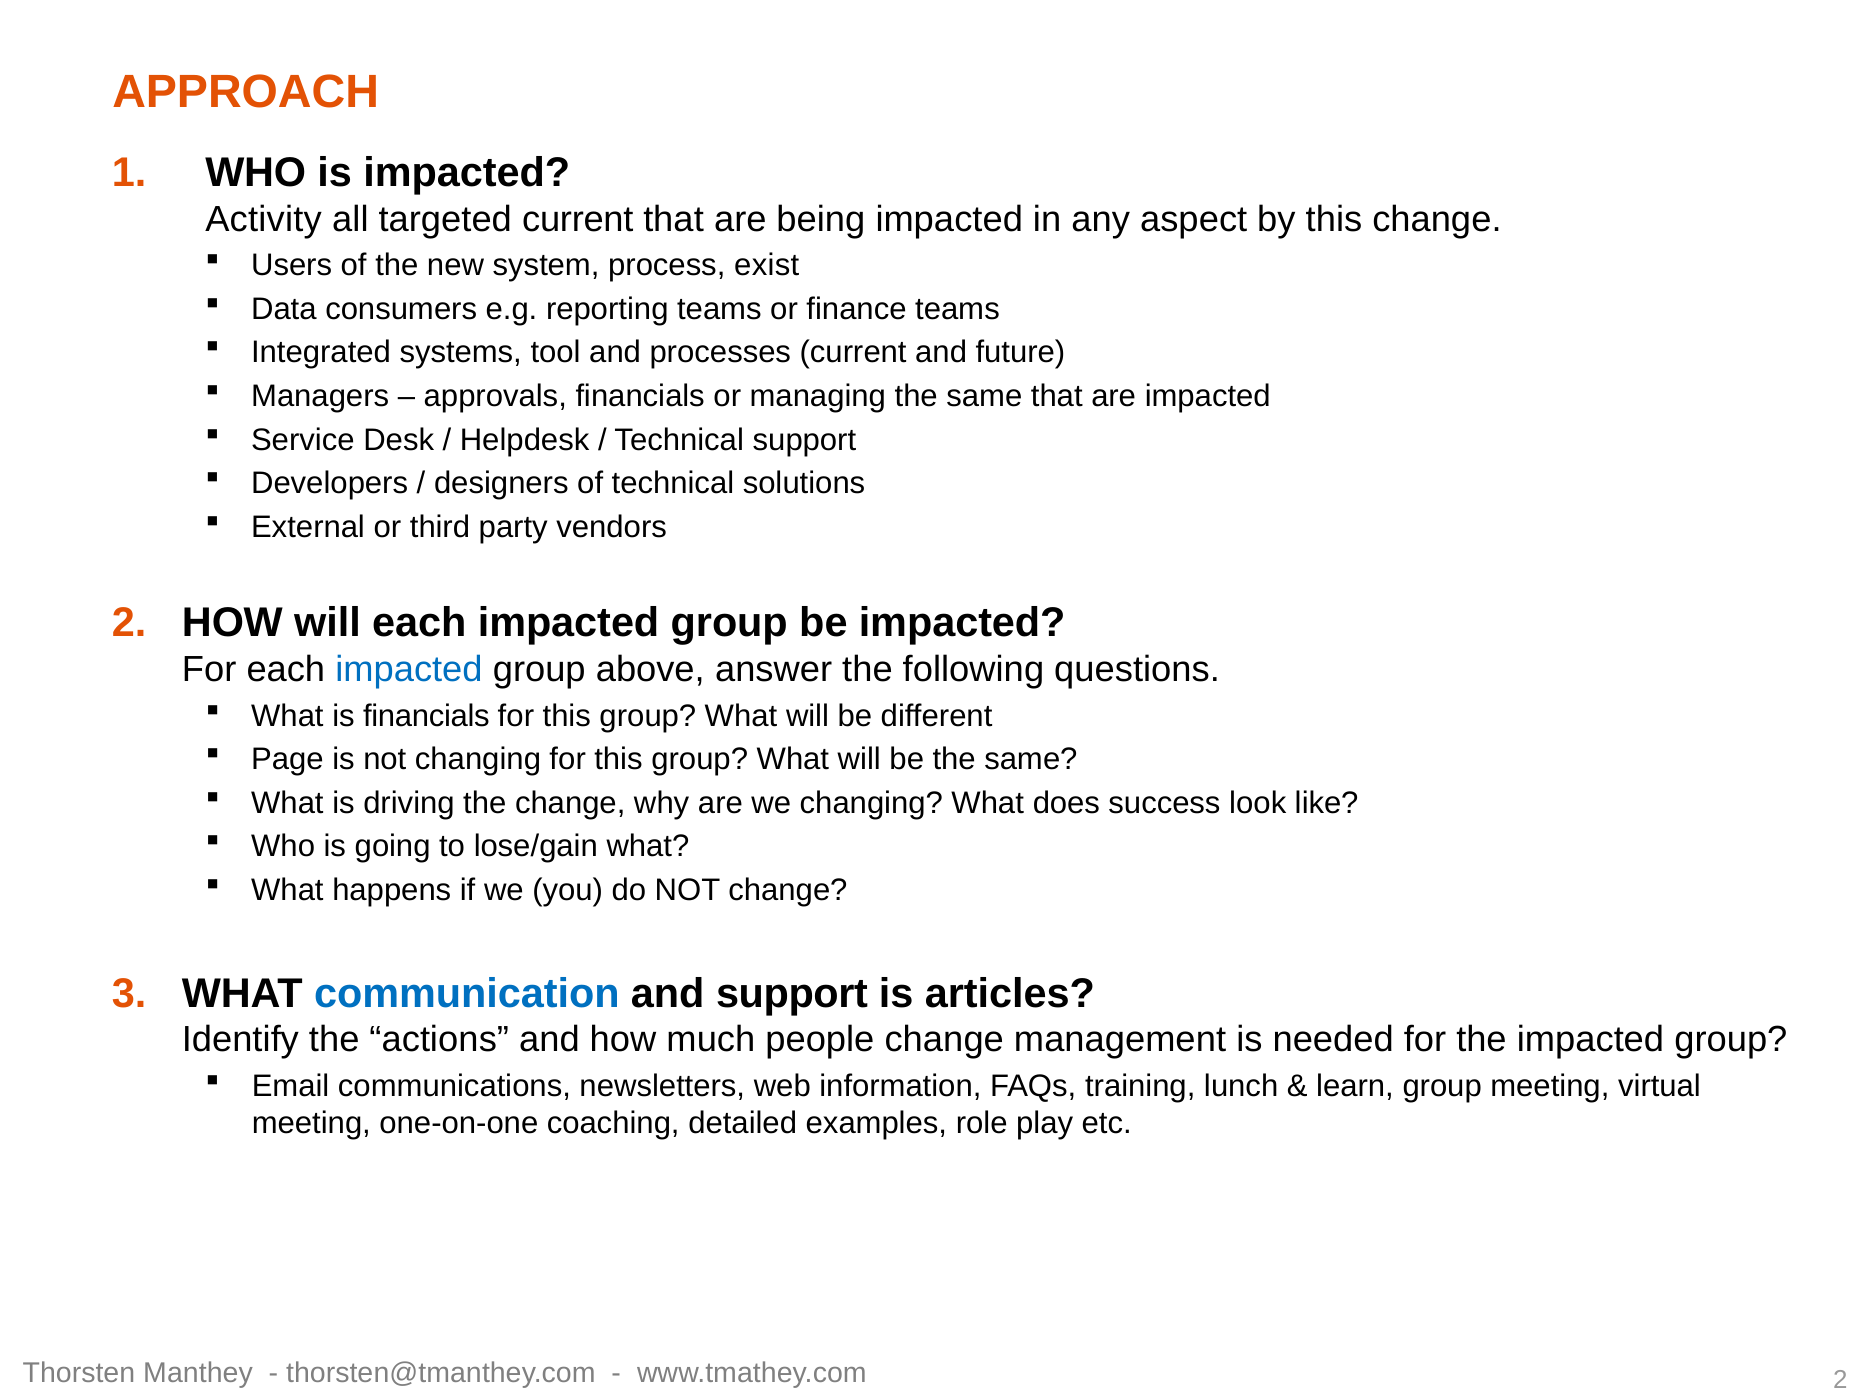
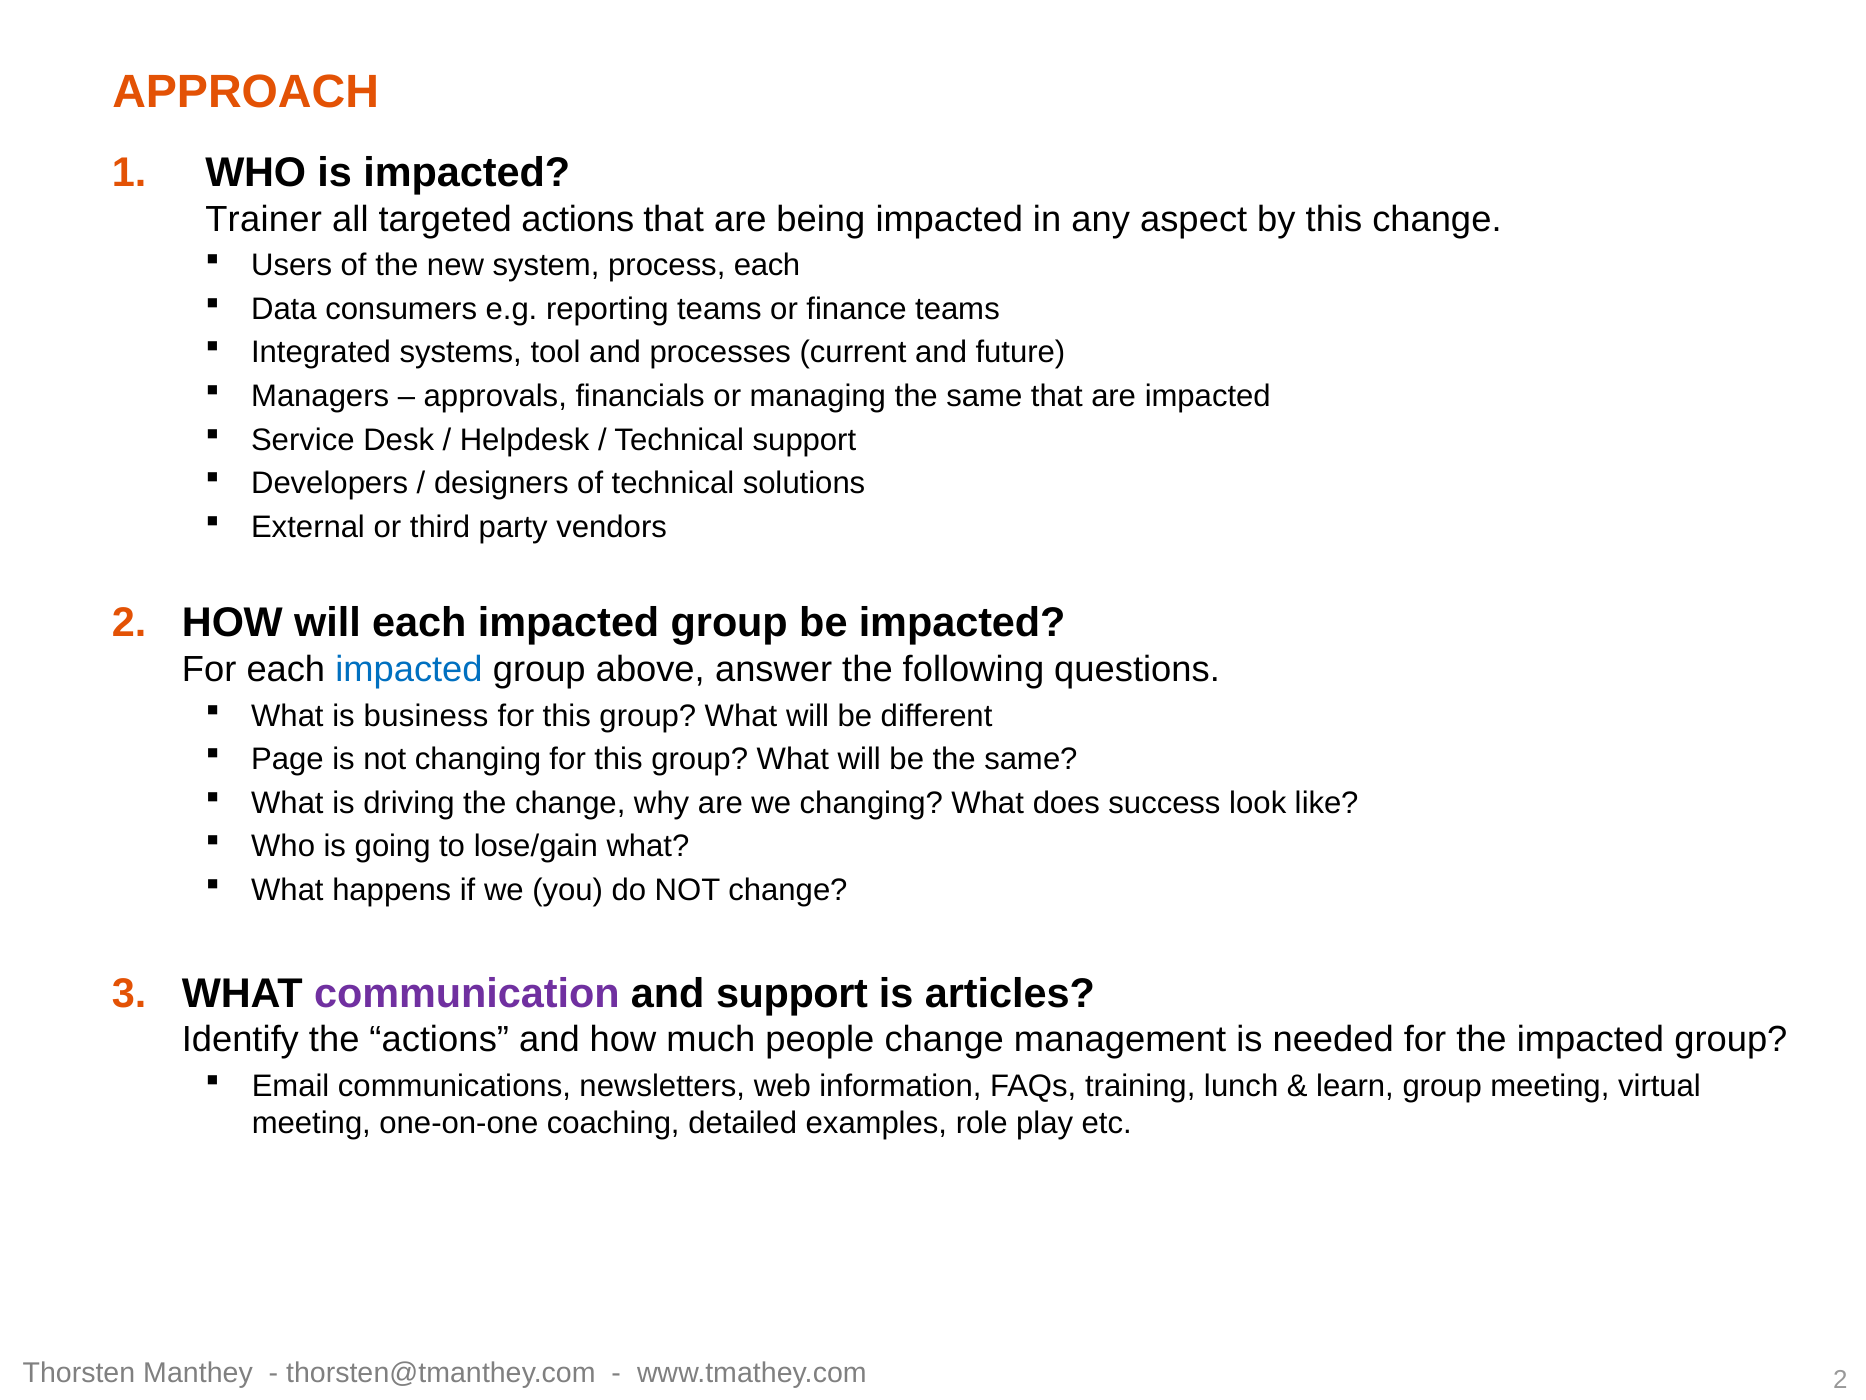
Activity: Activity -> Trainer
targeted current: current -> actions
process exist: exist -> each
is financials: financials -> business
communication colour: blue -> purple
